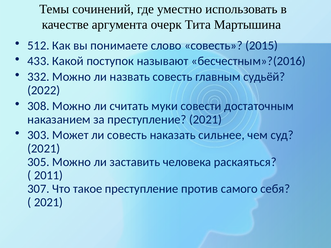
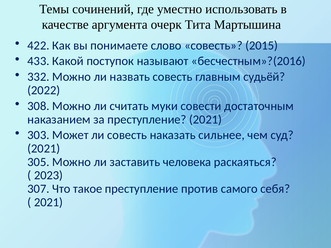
512: 512 -> 422
2011: 2011 -> 2023
